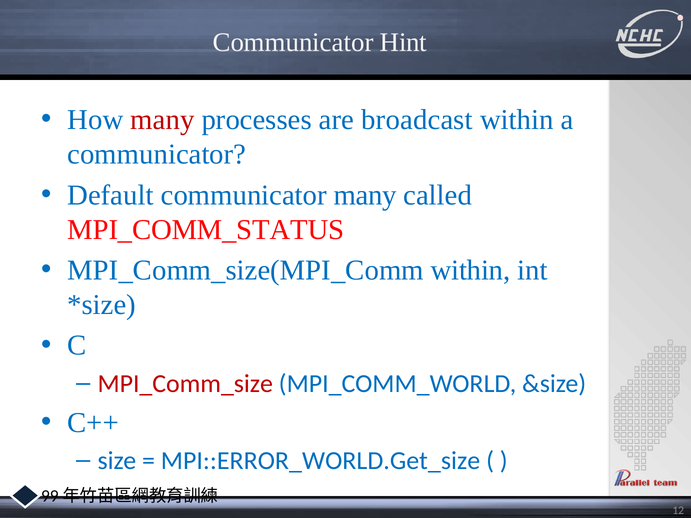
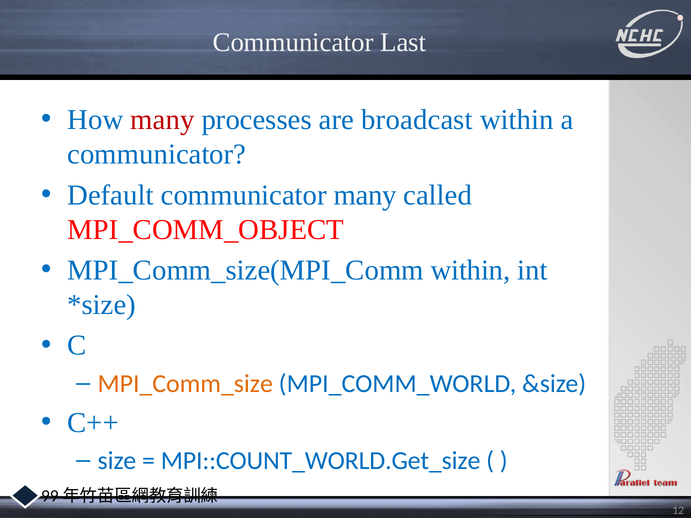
Hint: Hint -> Last
MPI_COMM_STATUS: MPI_COMM_STATUS -> MPI_COMM_OBJECT
MPI_Comm_size colour: red -> orange
MPI::ERROR_WORLD.Get_size: MPI::ERROR_WORLD.Get_size -> MPI::COUNT_WORLD.Get_size
